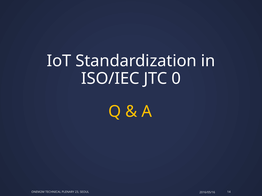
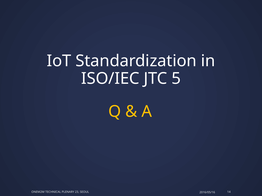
0: 0 -> 5
